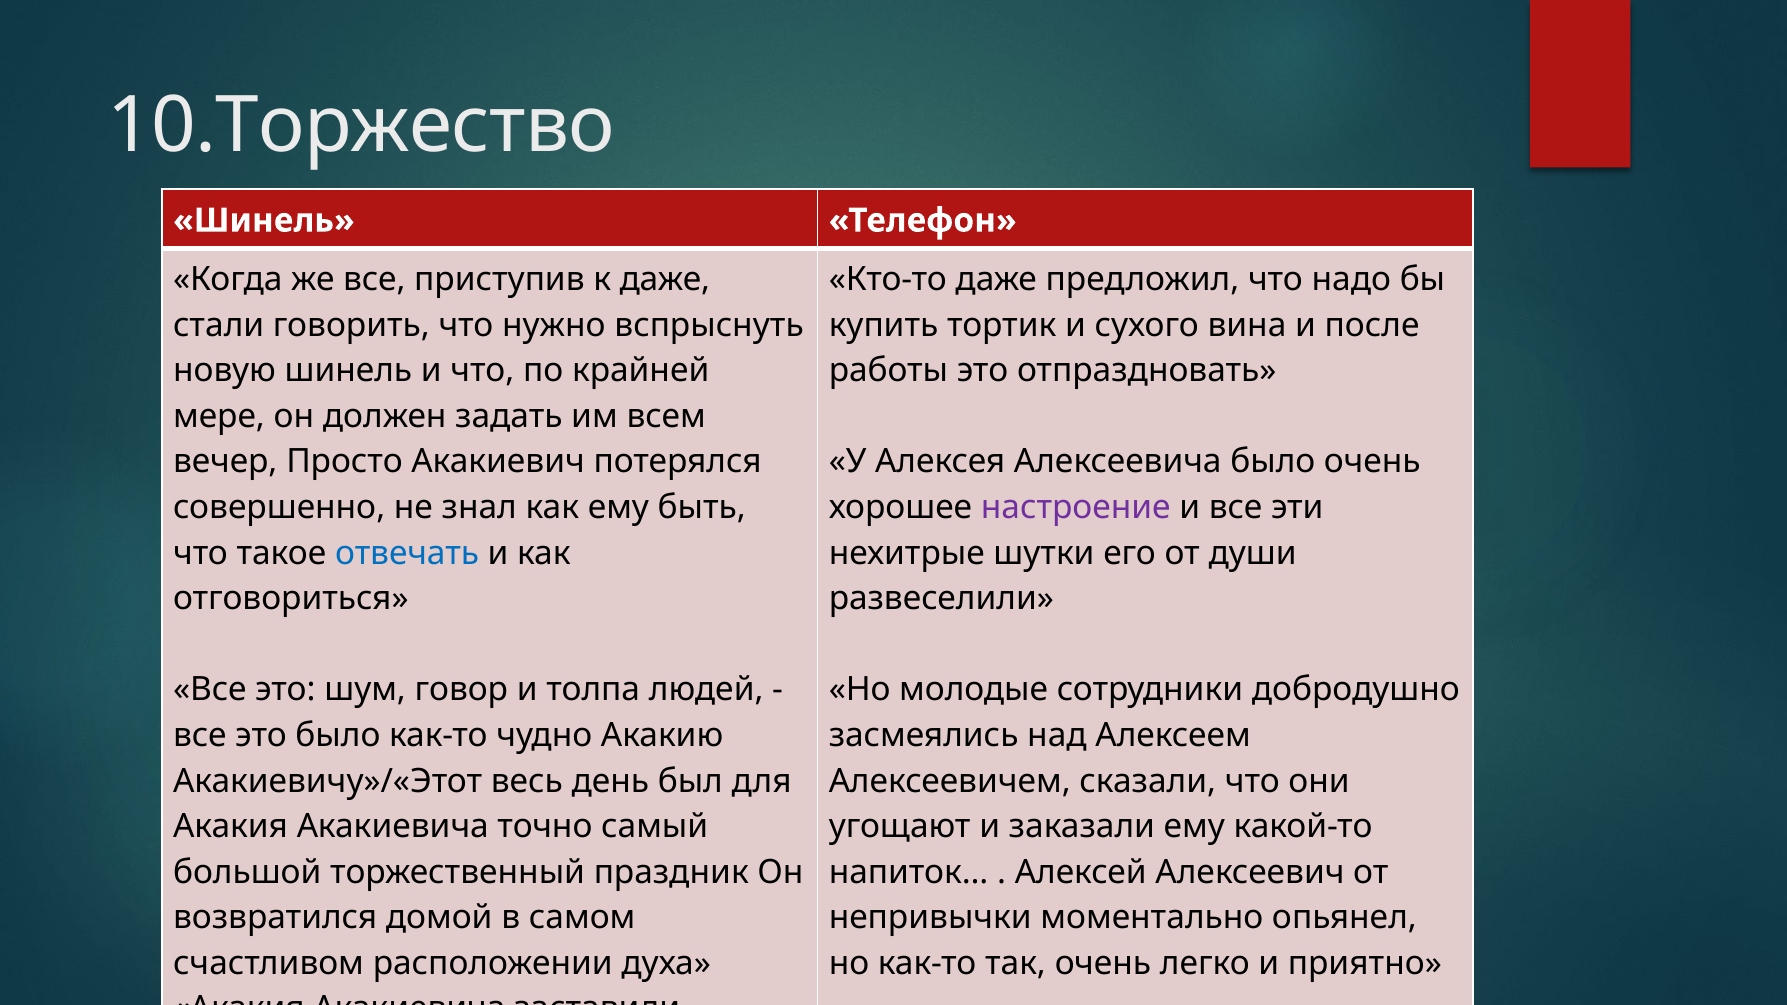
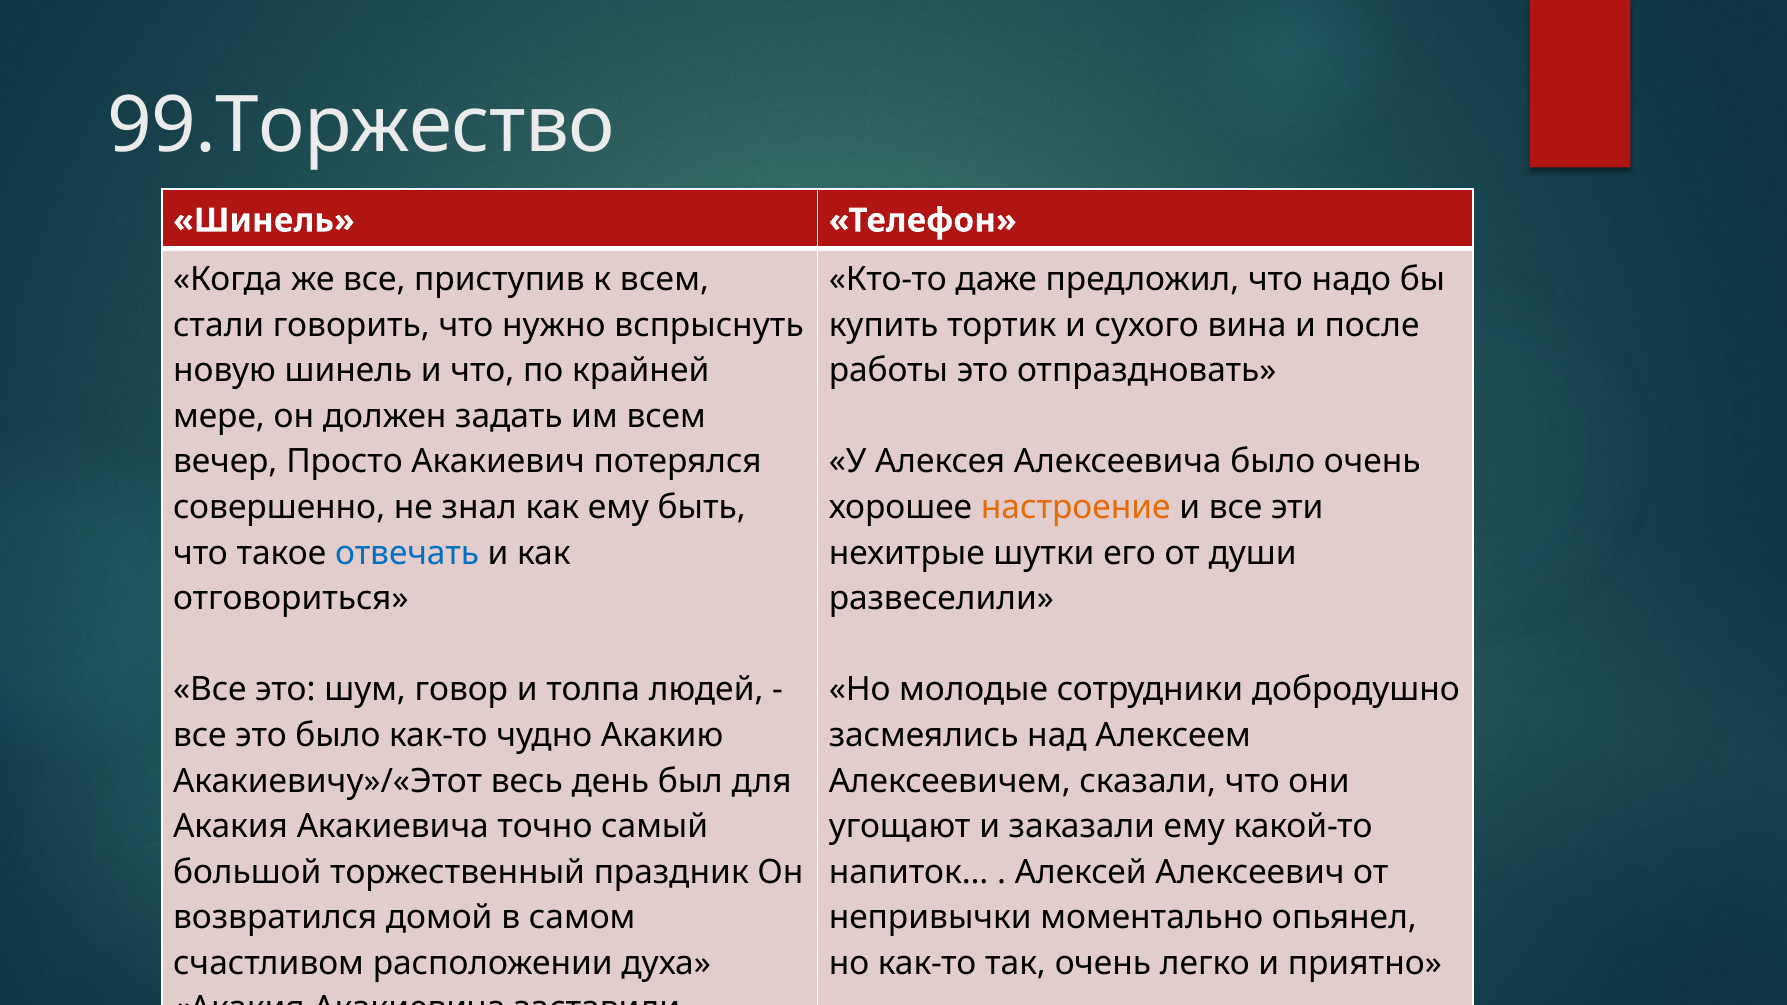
10.Торжество: 10.Торжество -> 99.Торжество
к даже: даже -> всем
настроение colour: purple -> orange
